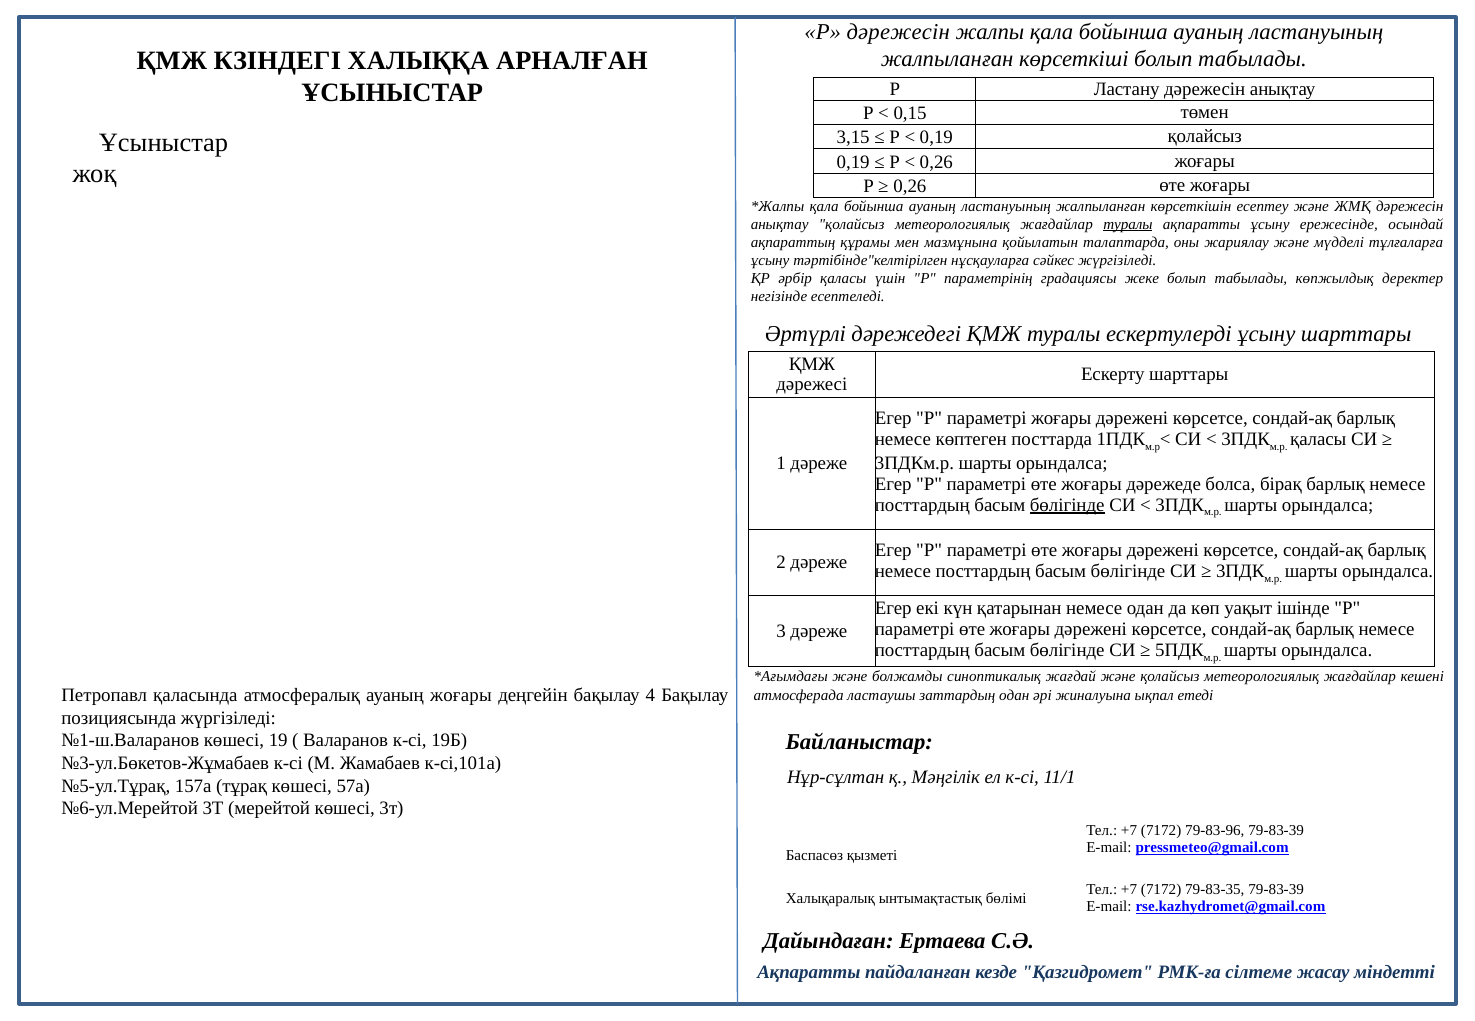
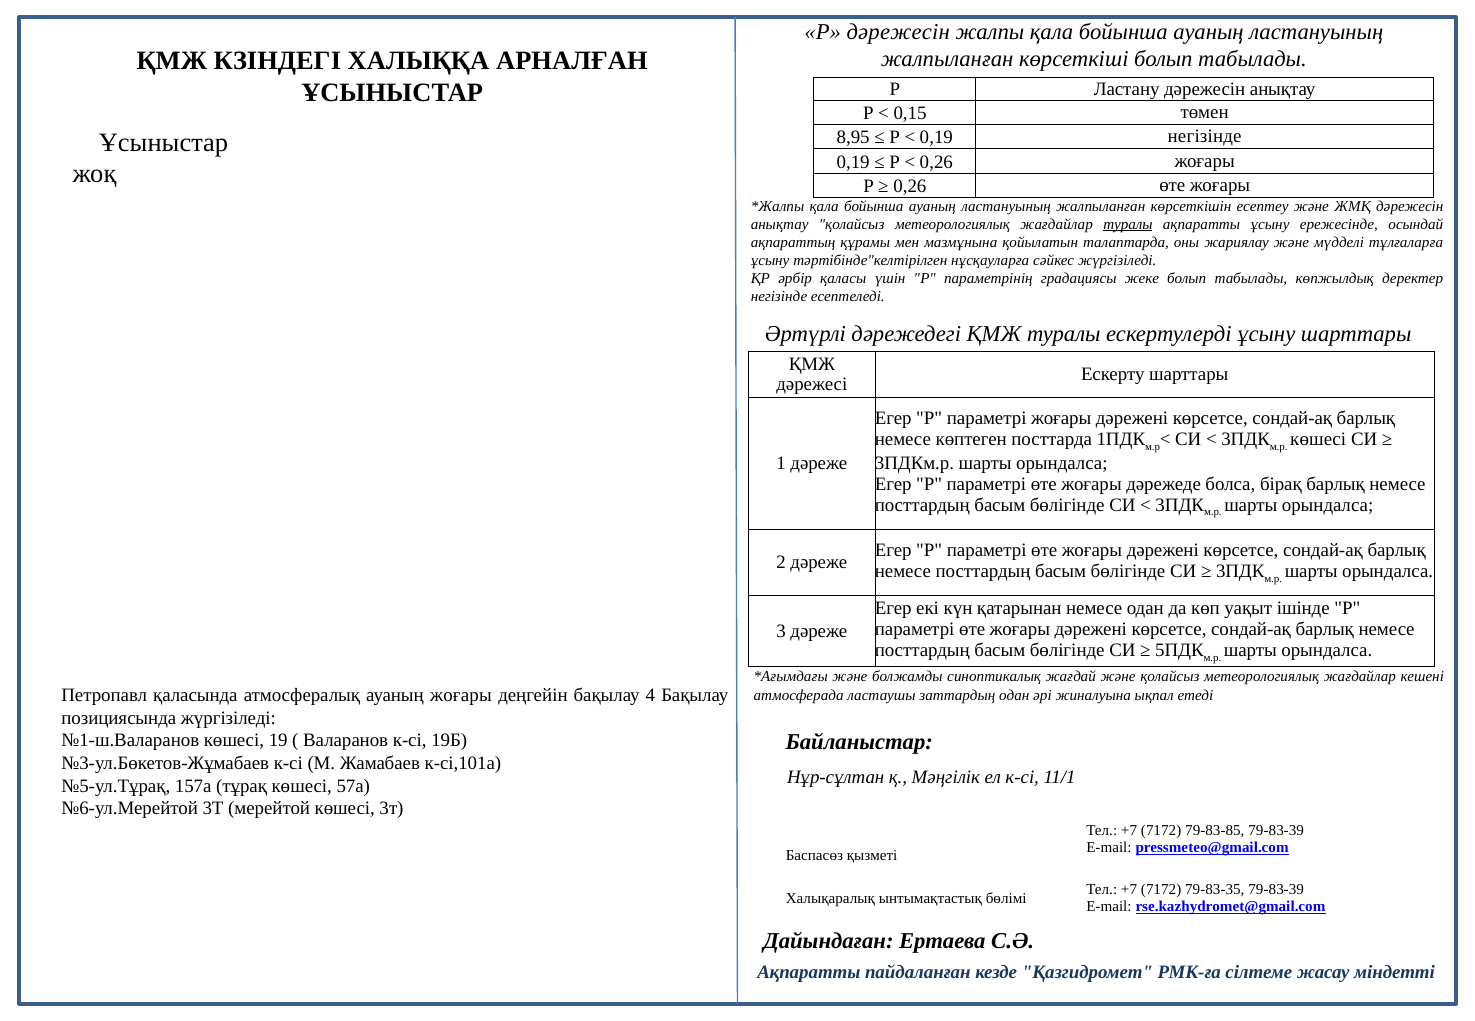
3,15: 3,15 -> 8,95
0,19 қолайсыз: қолайсыз -> негізінде
қаласы at (1318, 439): қаласы -> көшесі
бөлігінде at (1067, 505) underline: present -> none
79-83-96: 79-83-96 -> 79-83-85
